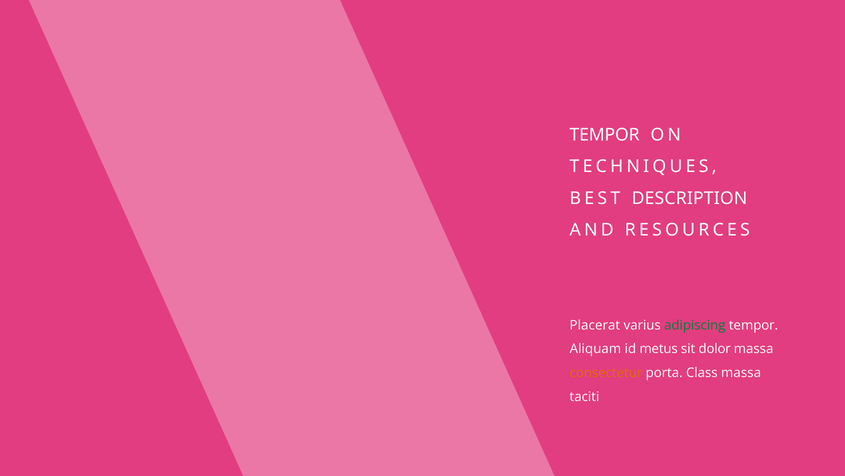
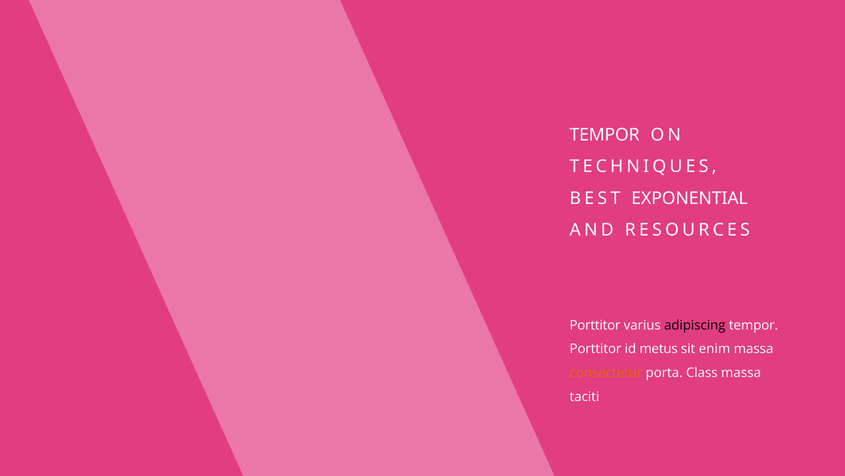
DESCRIPTION: DESCRIPTION -> EXPONENTIAL
Placerat at (595, 325): Placerat -> Porttitor
adipiscing colour: green -> black
Aliquam at (595, 349): Aliquam -> Porttitor
dolor: dolor -> enim
